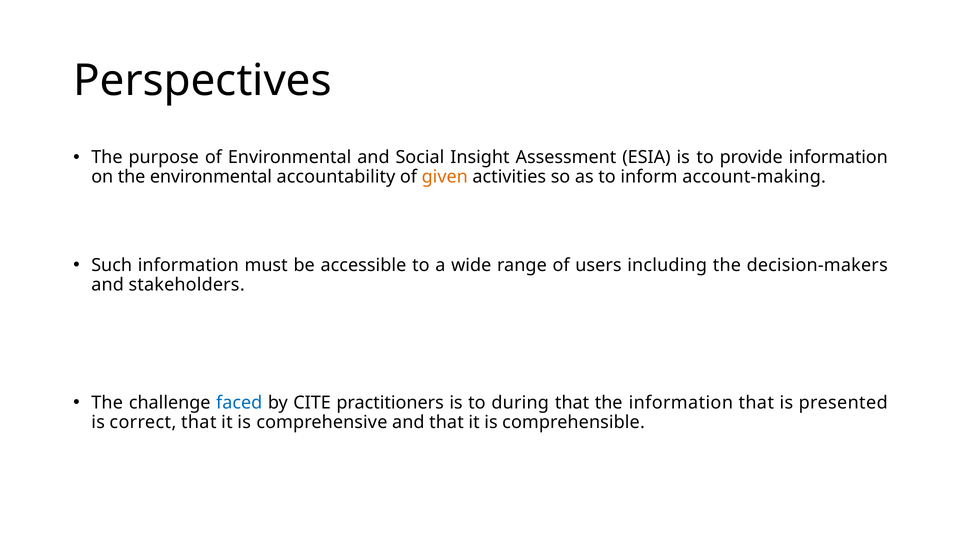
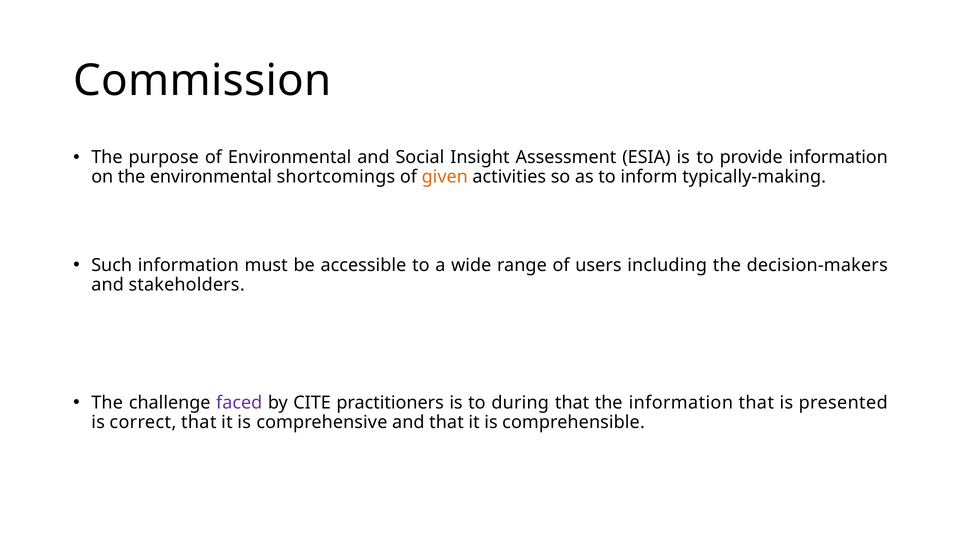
Perspectives: Perspectives -> Commission
accountability: accountability -> shortcomings
account-making: account-making -> typically-making
faced colour: blue -> purple
